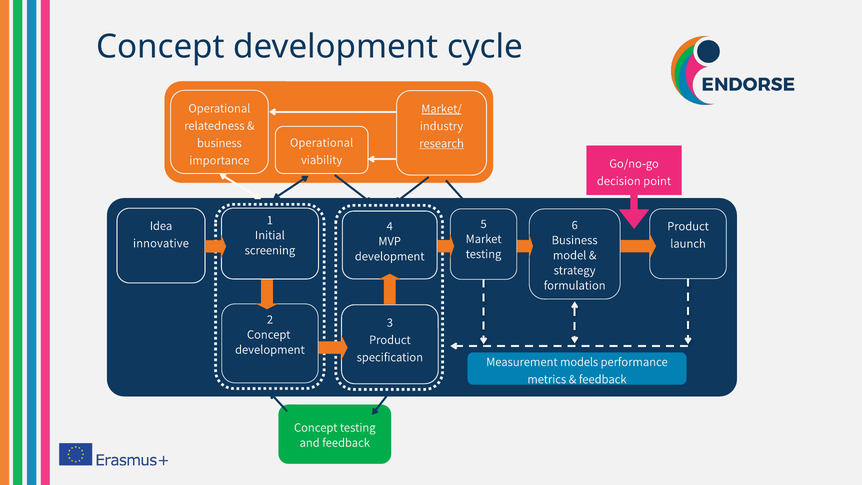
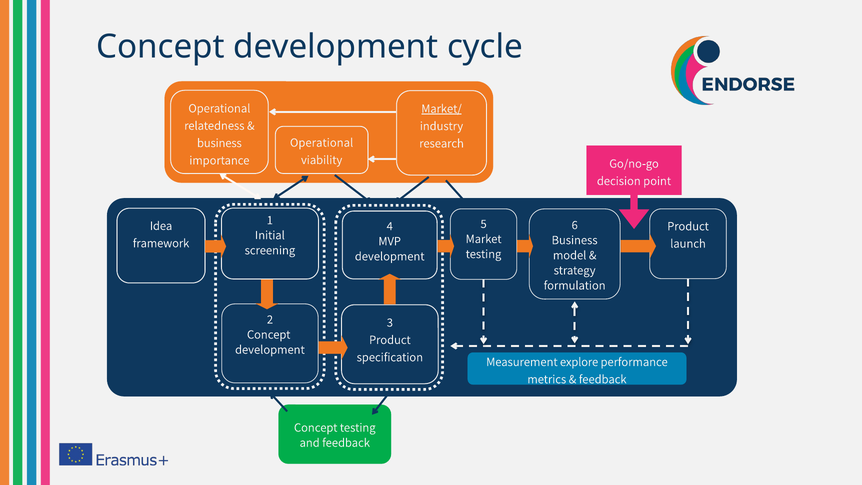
research underline: present -> none
innovative: innovative -> framework
models: models -> explore
